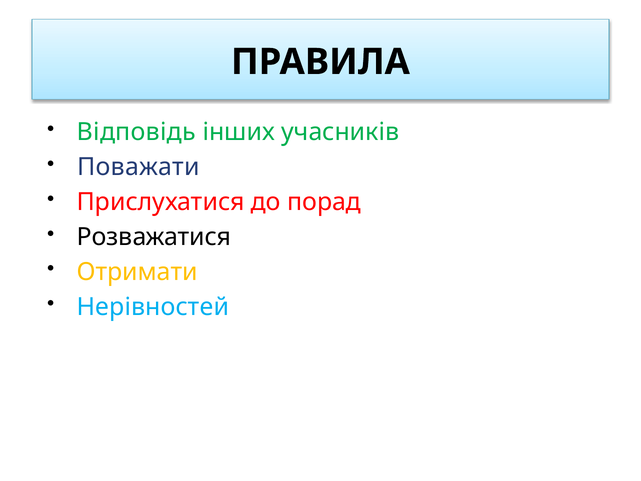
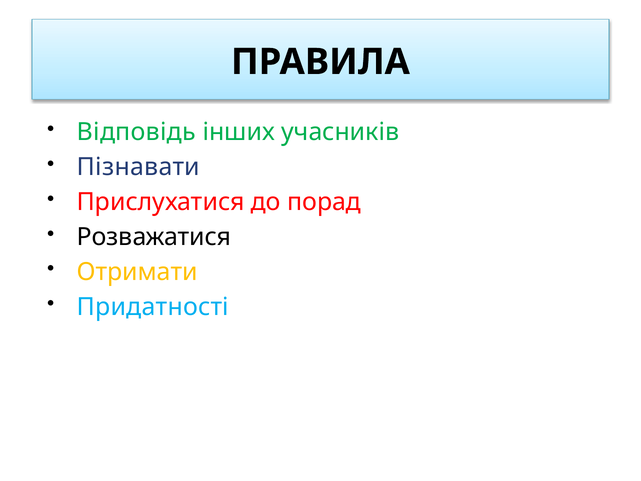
Поважати: Поважати -> Пізнавати
Нерівностей: Нерівностей -> Придатності
